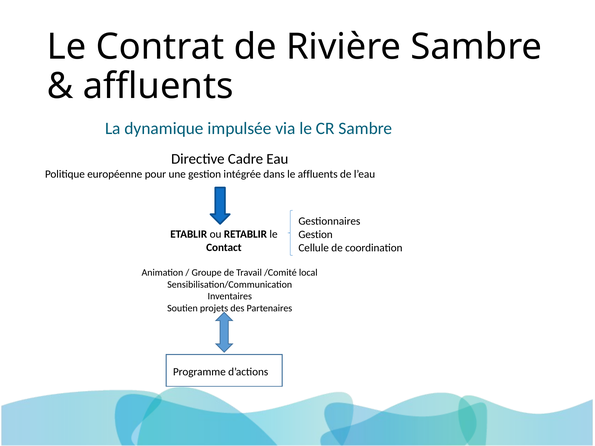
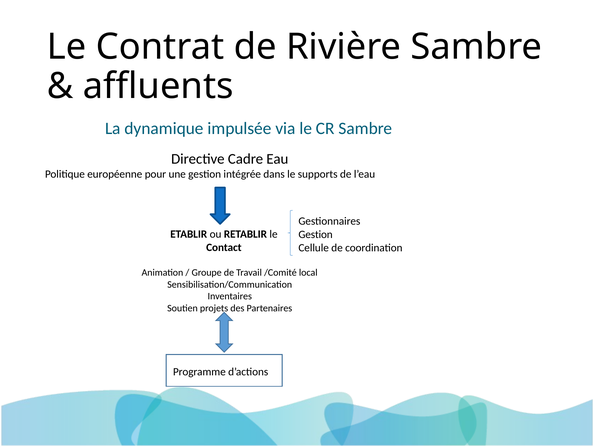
le affluents: affluents -> supports
